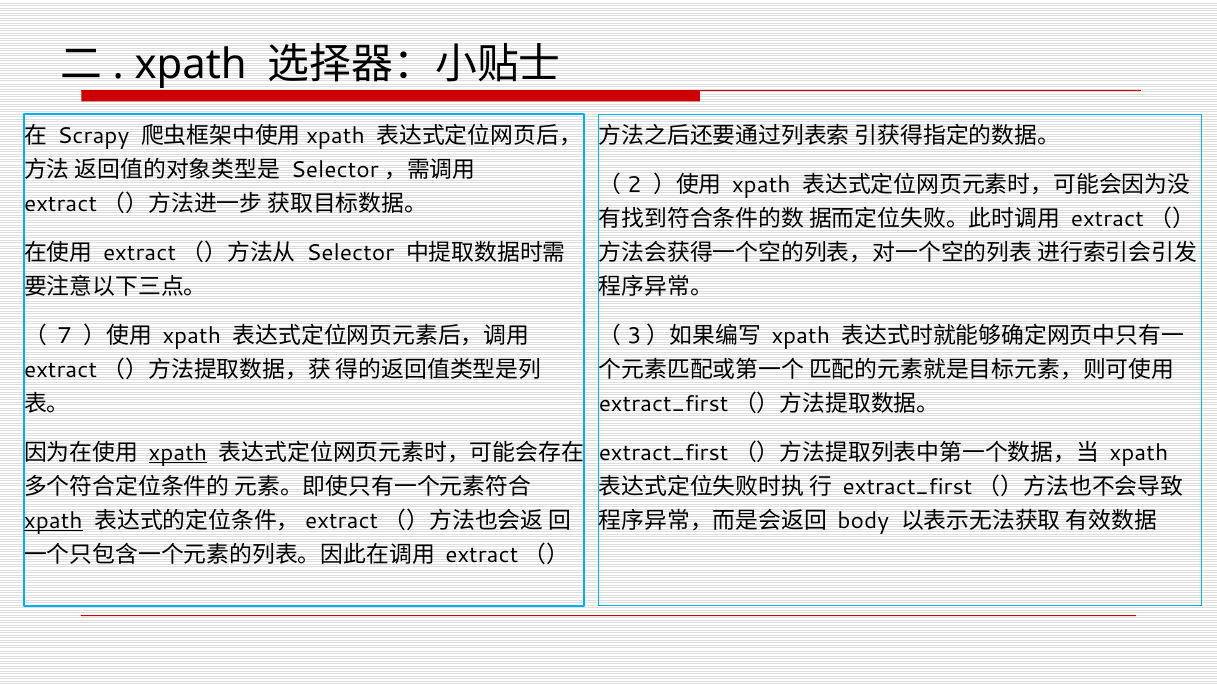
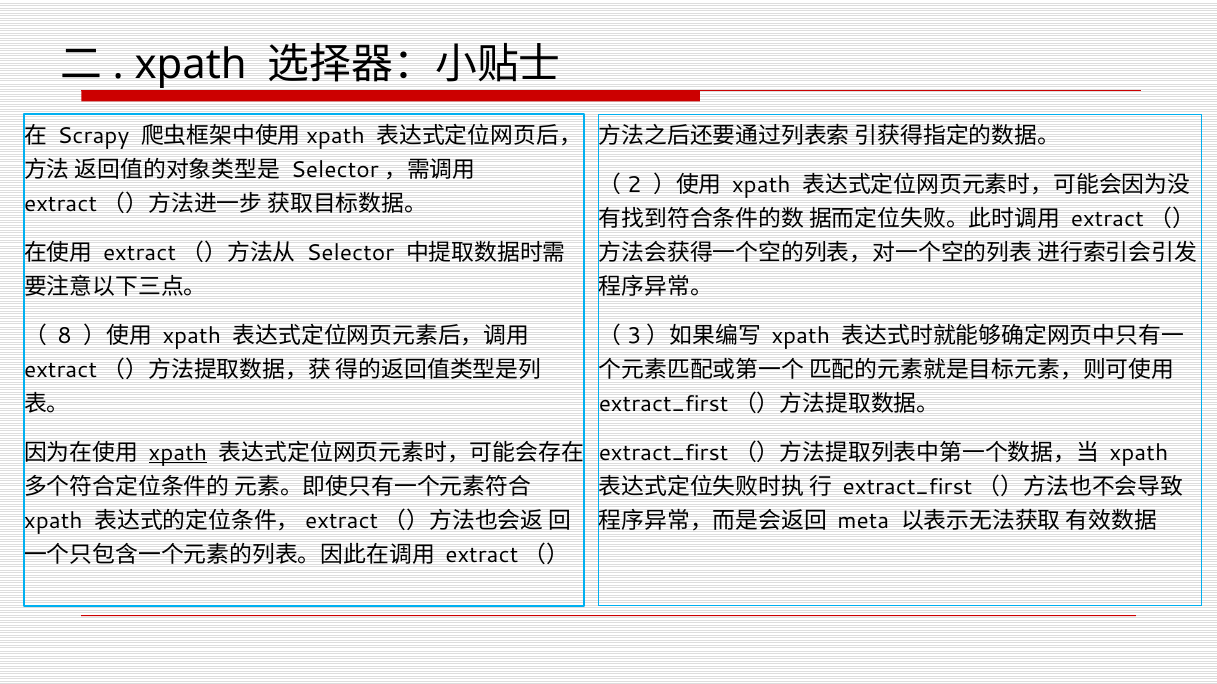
7: 7 -> 8
xpath at (53, 521) underline: present -> none
body: body -> meta
